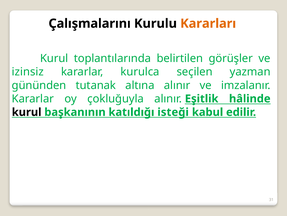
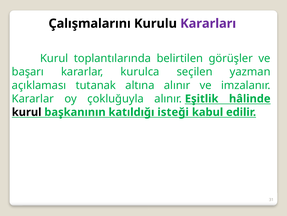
Kararları colour: orange -> purple
izinsiz: izinsiz -> başarı
gününden: gününden -> açıklaması
